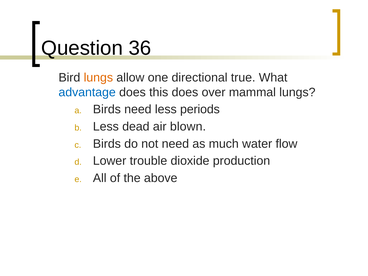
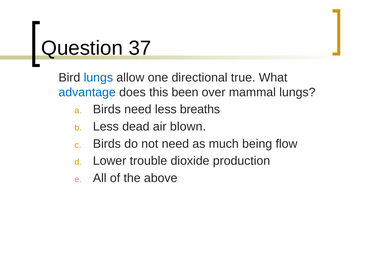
36: 36 -> 37
lungs at (98, 78) colour: orange -> blue
this does: does -> been
periods: periods -> breaths
water: water -> being
